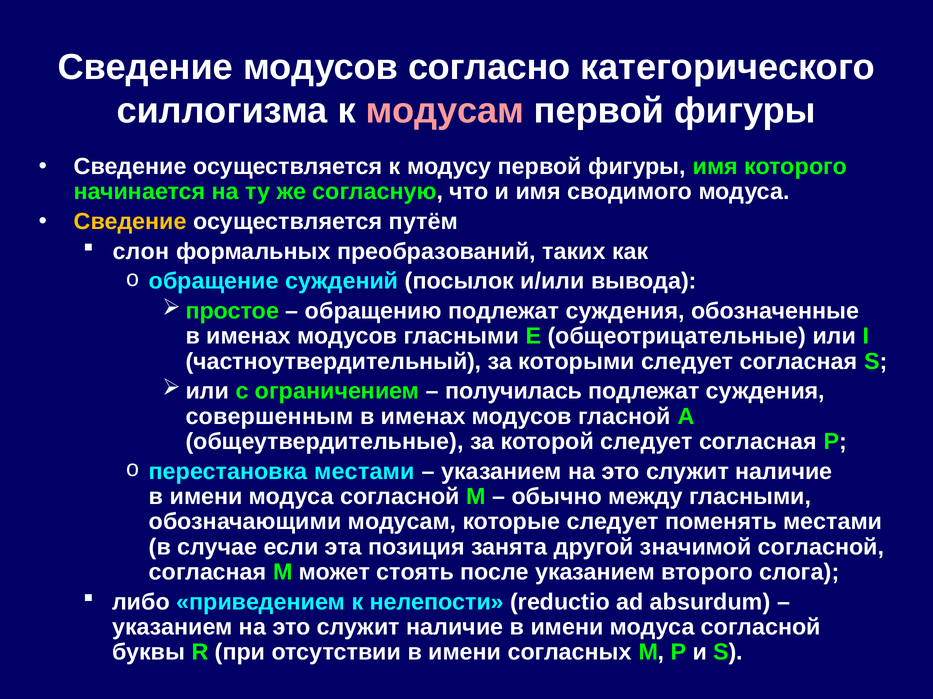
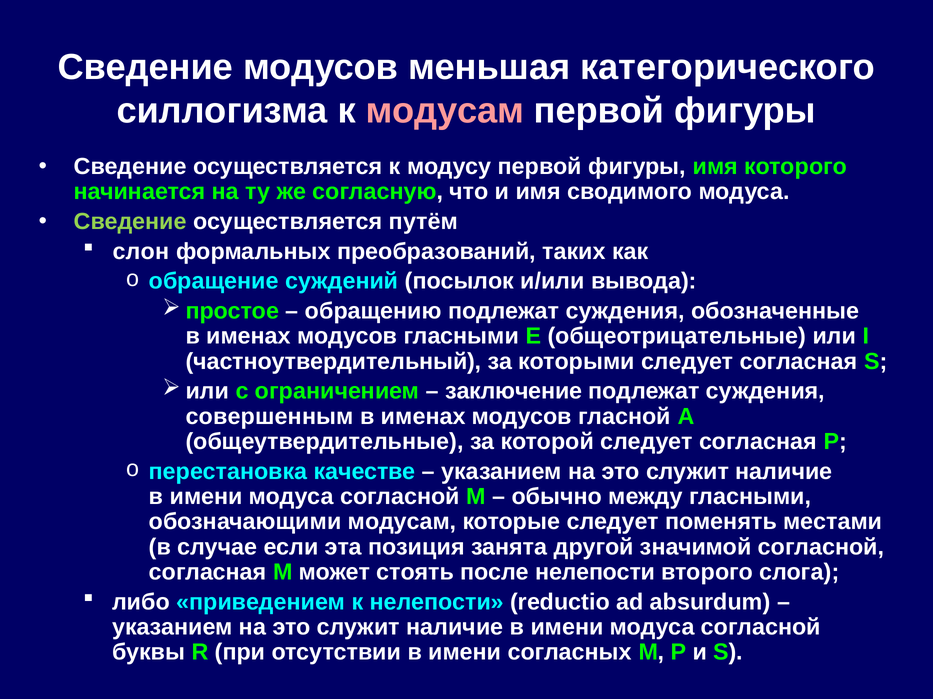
согласно: согласно -> меньшая
Сведение at (130, 222) colour: yellow -> light green
получилась: получилась -> заключение
перестановка местами: местами -> качестве
после указанием: указанием -> нелепости
